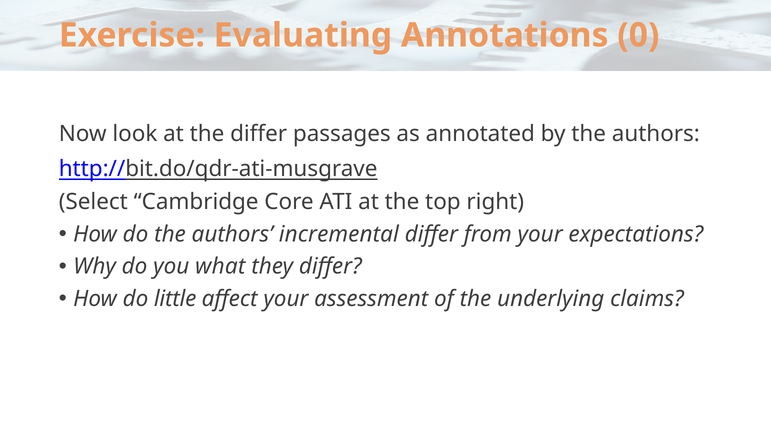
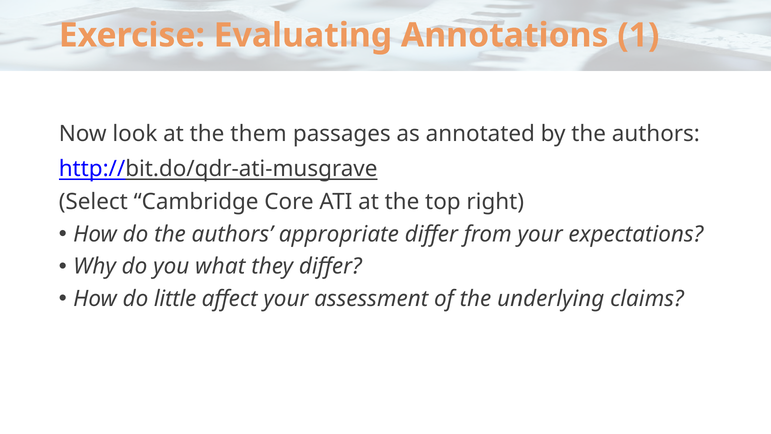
0: 0 -> 1
the differ: differ -> them
incremental: incremental -> appropriate
